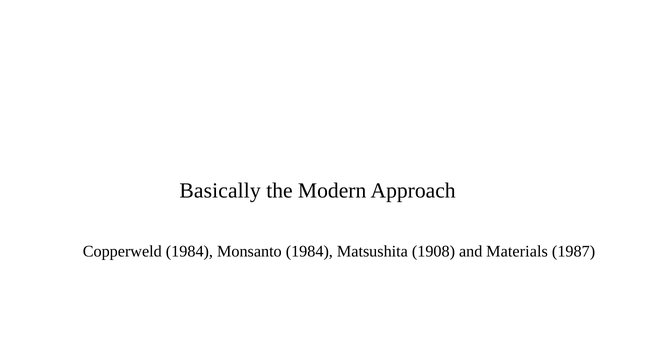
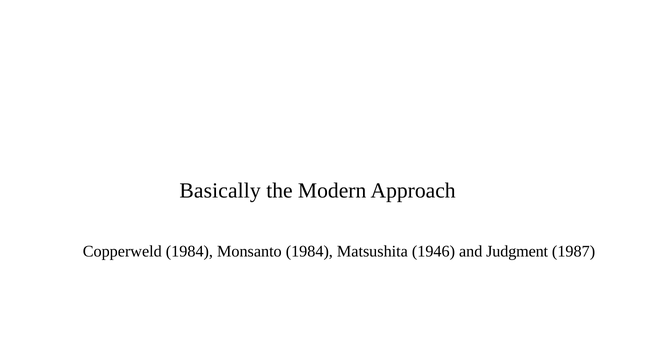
1908: 1908 -> 1946
Materials: Materials -> Judgment
